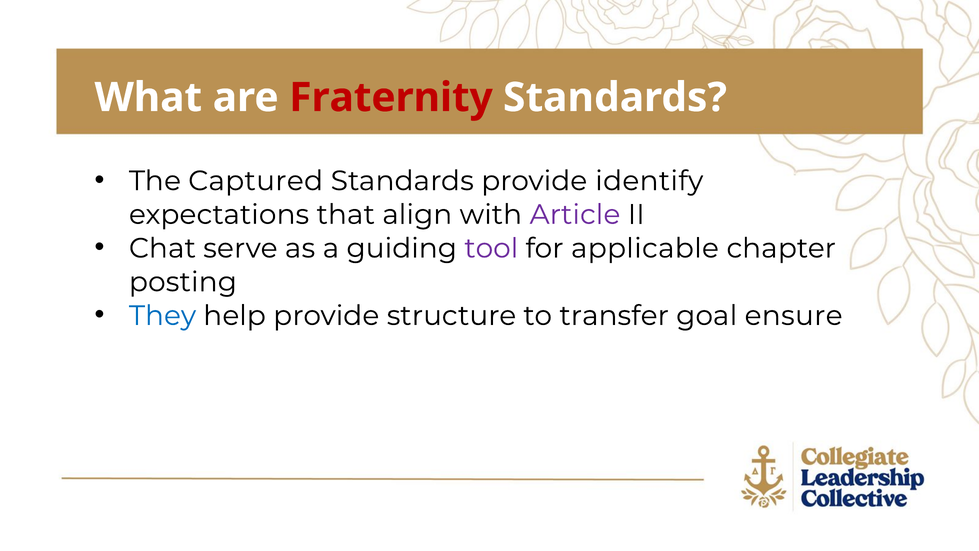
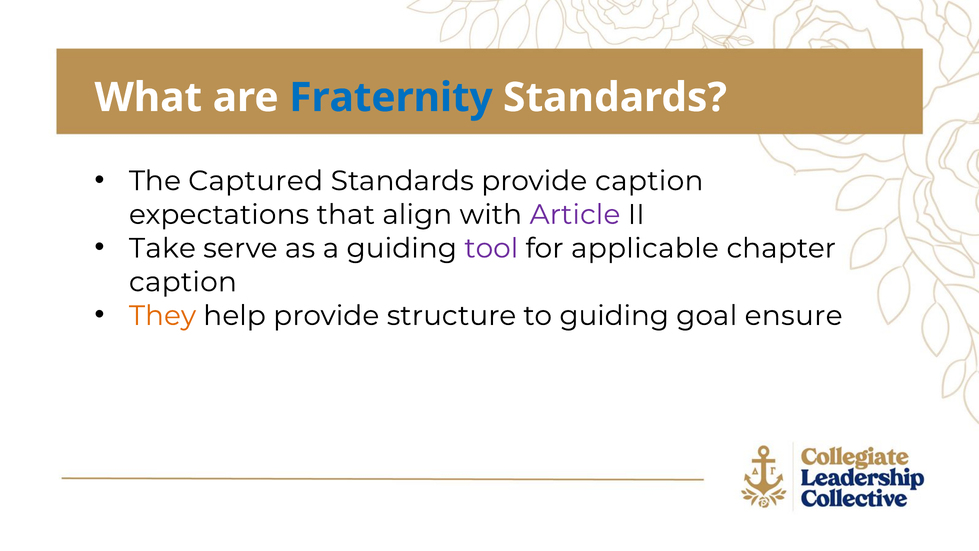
Fraternity colour: red -> blue
provide identify: identify -> caption
Chat: Chat -> Take
posting at (183, 282): posting -> caption
They colour: blue -> orange
to transfer: transfer -> guiding
